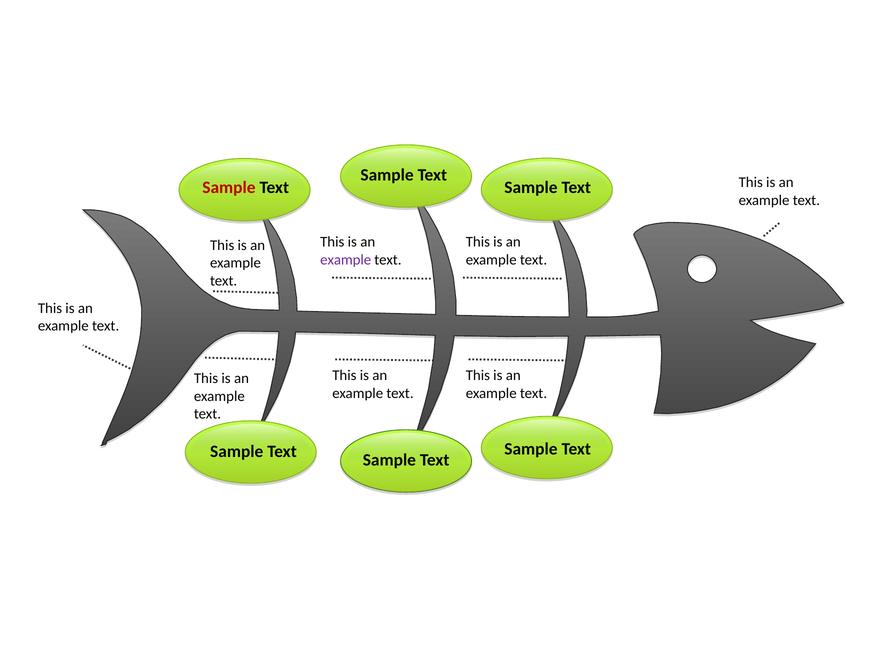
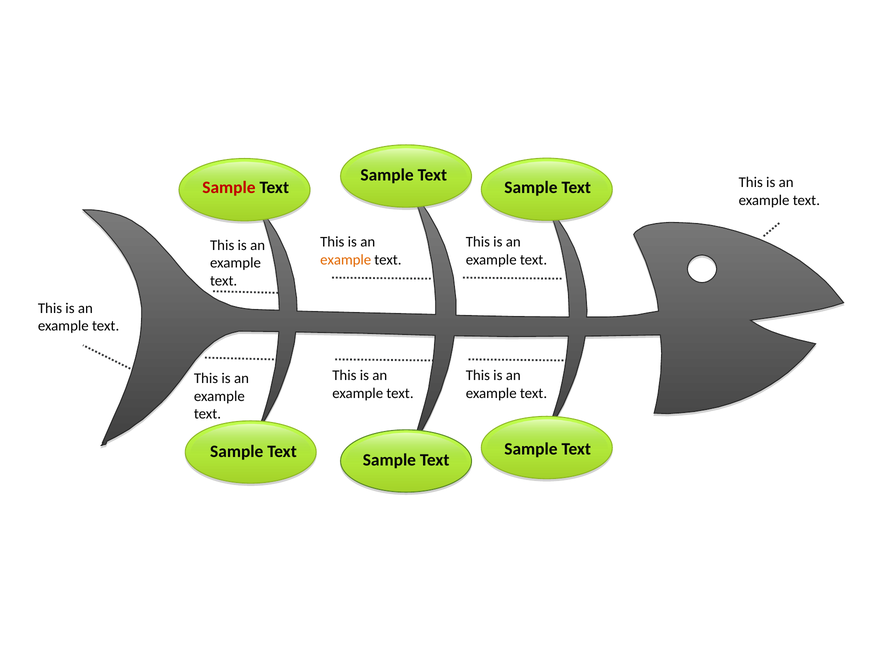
example at (346, 260) colour: purple -> orange
